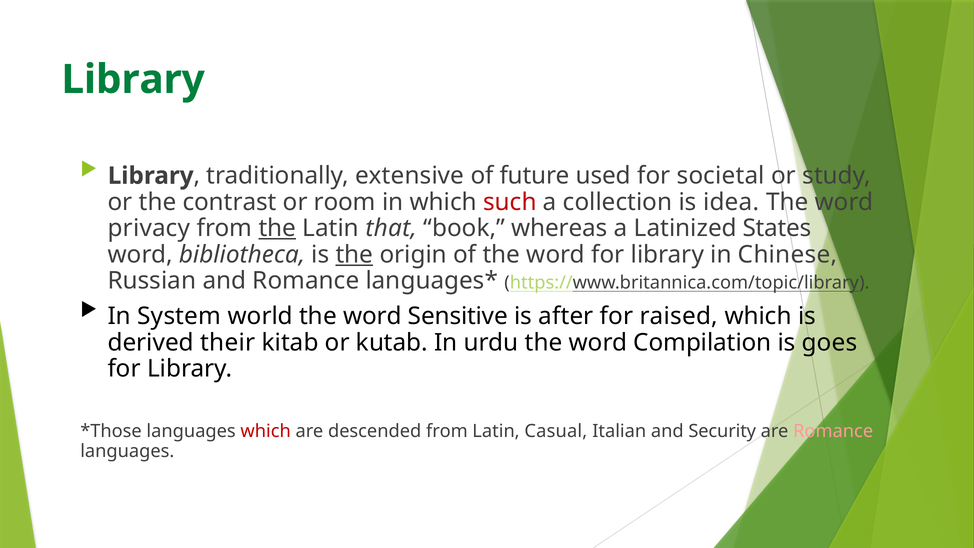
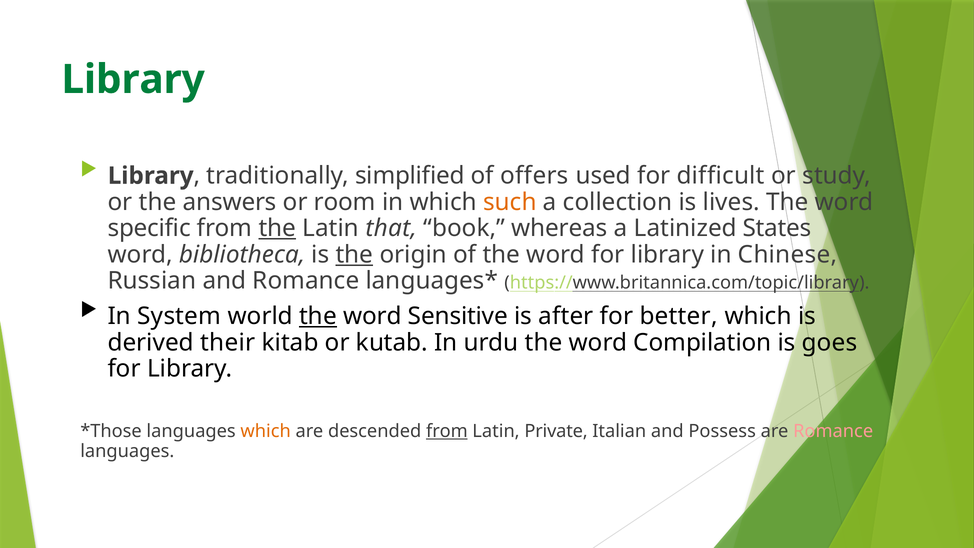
extensive: extensive -> simplified
future: future -> offers
societal: societal -> difficult
contrast: contrast -> answers
such colour: red -> orange
idea: idea -> lives
privacy: privacy -> specific
the at (318, 316) underline: none -> present
raised: raised -> better
which at (266, 431) colour: red -> orange
from at (447, 431) underline: none -> present
Casual: Casual -> Private
Security: Security -> Possess
